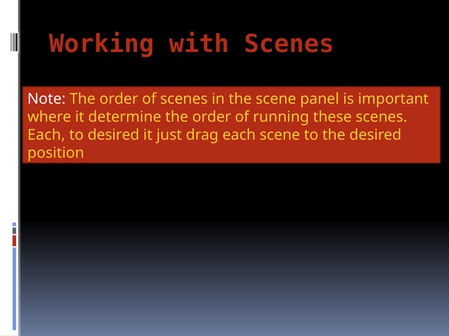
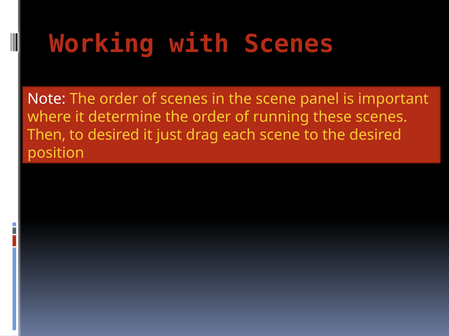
Each at (46, 135): Each -> Then
